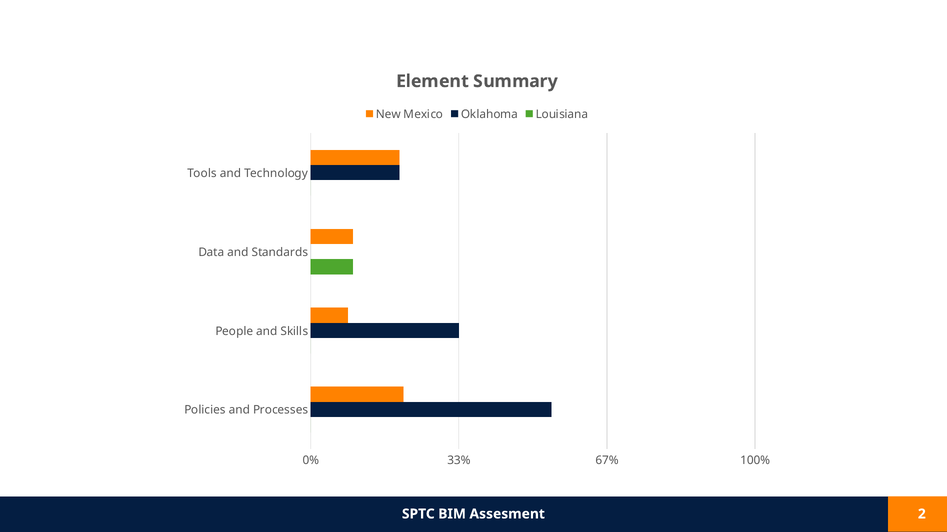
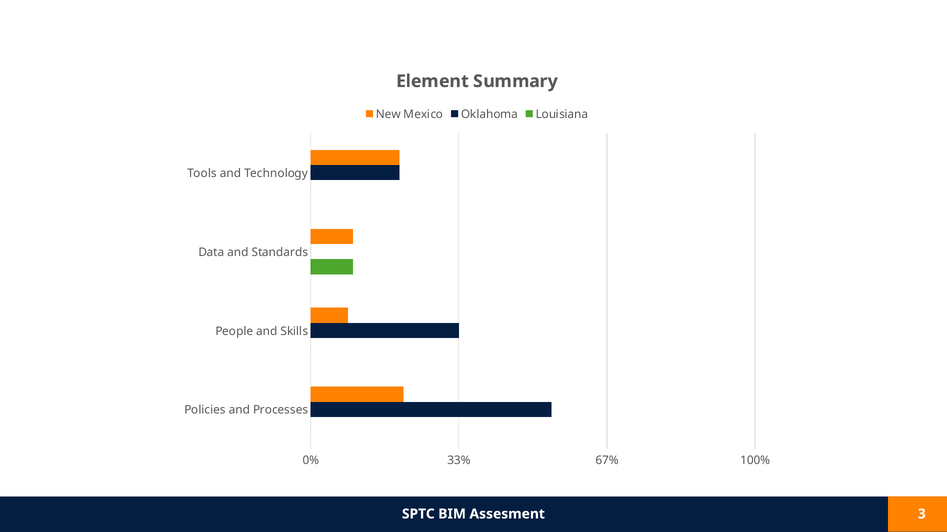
2: 2 -> 3
